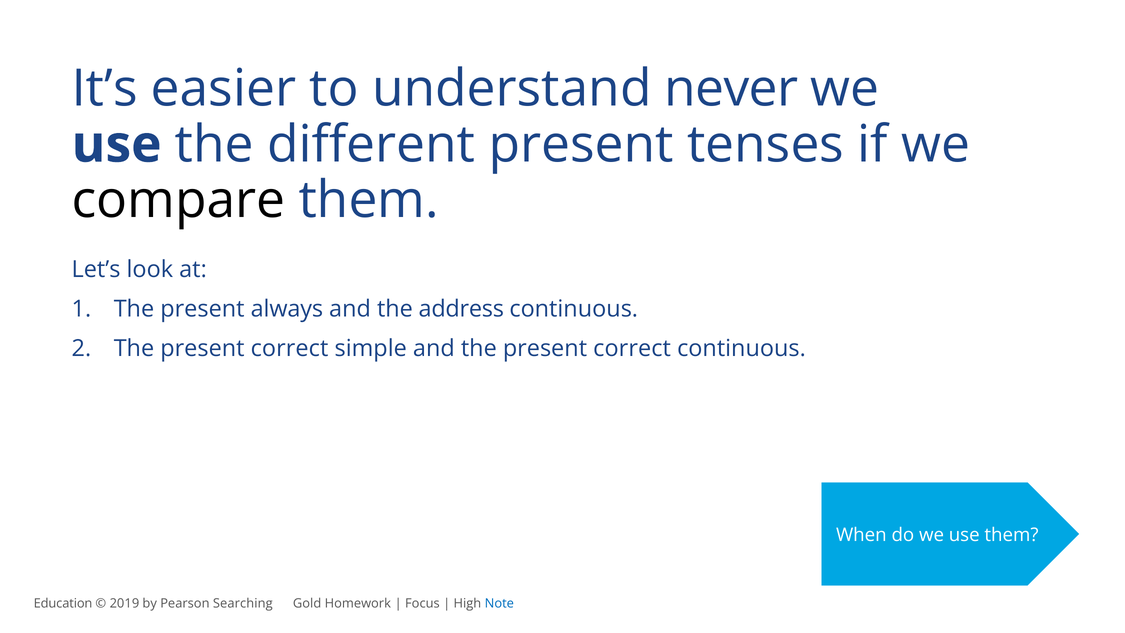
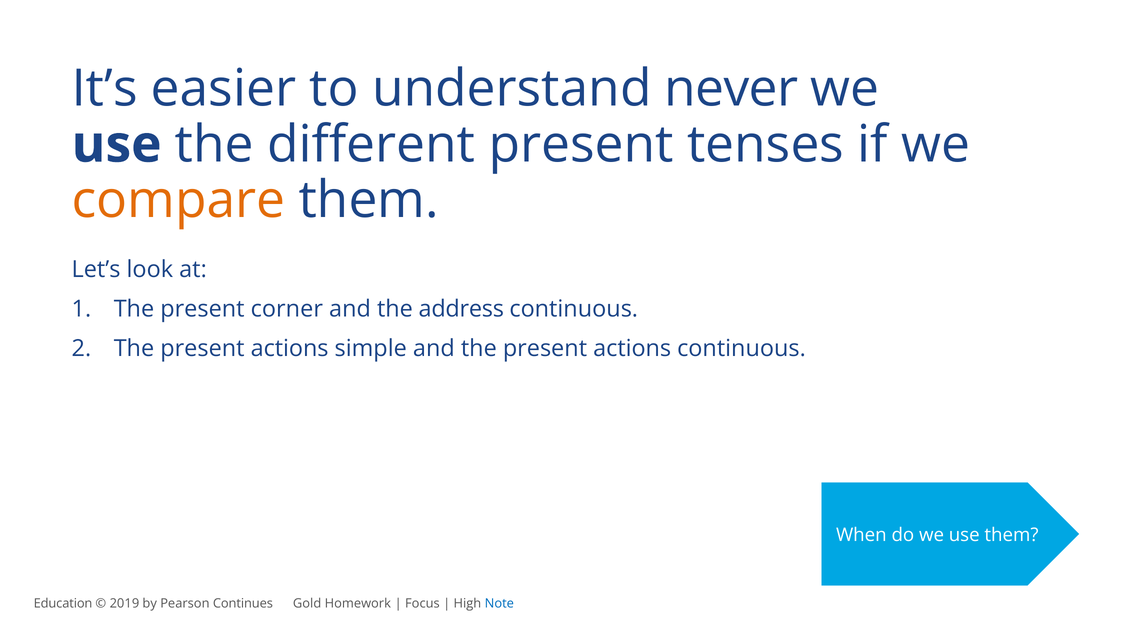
compare colour: black -> orange
always: always -> corner
correct at (290, 348): correct -> actions
and the present correct: correct -> actions
Searching: Searching -> Continues
